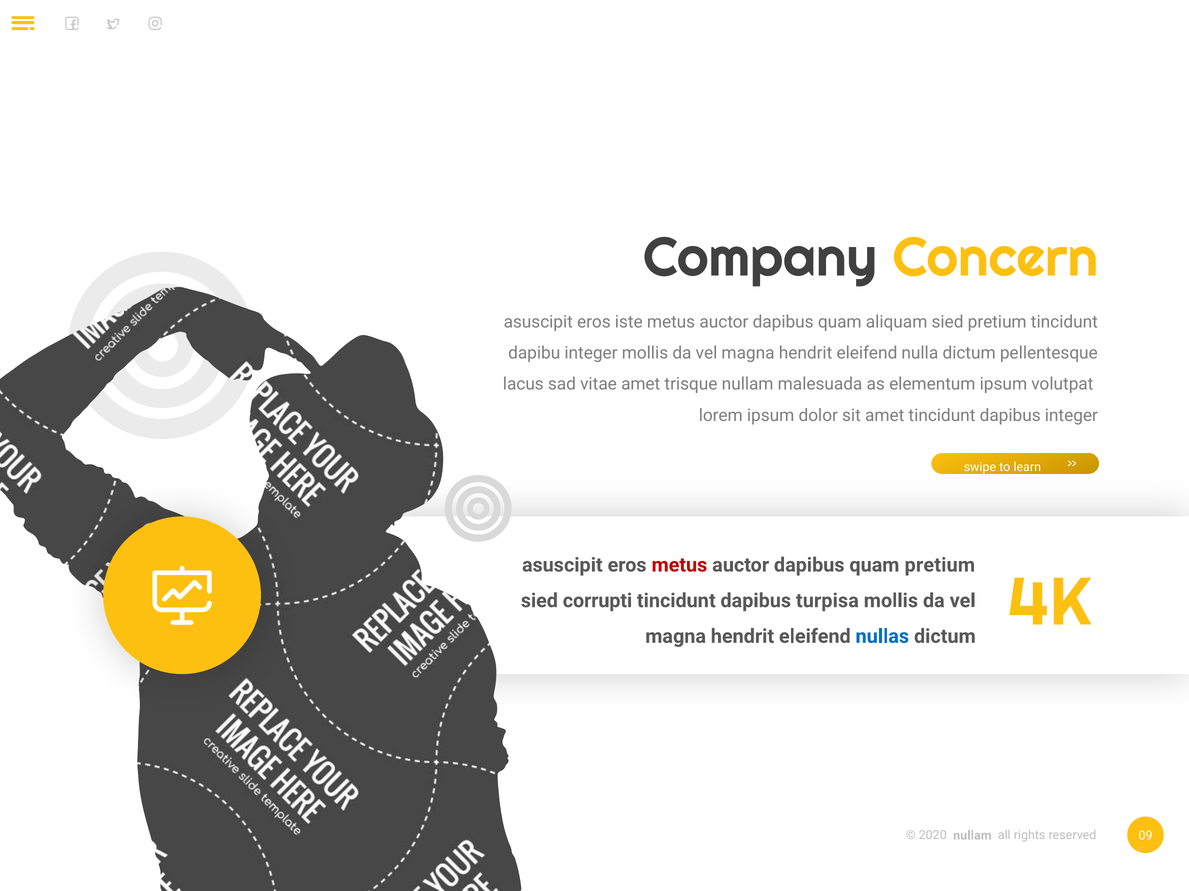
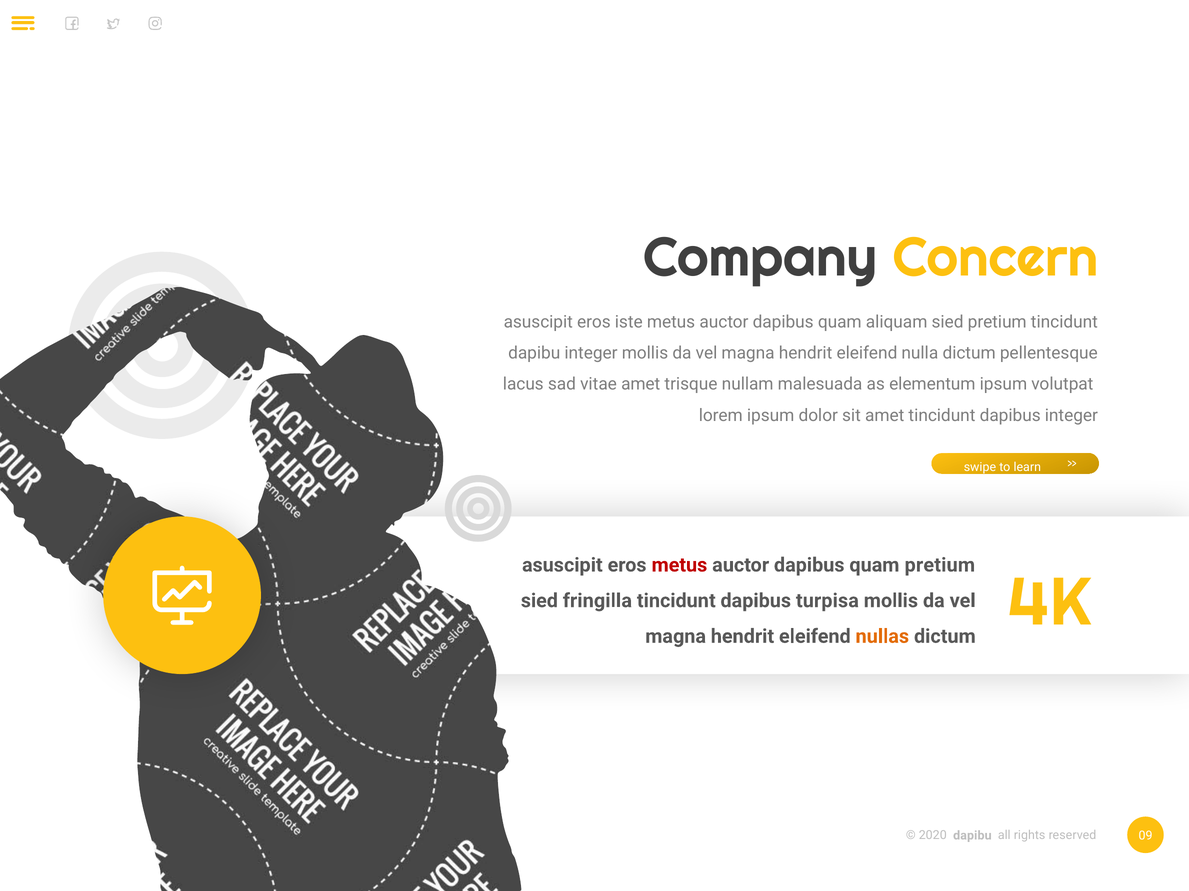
corrupti: corrupti -> fringilla
nullas colour: blue -> orange
2020 nullam: nullam -> dapibu
